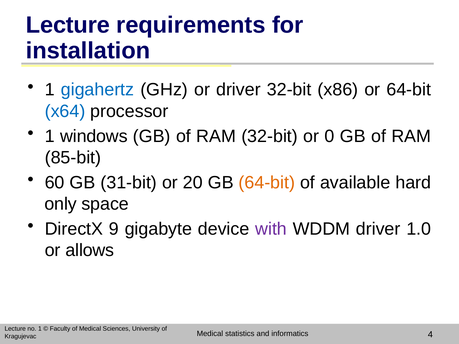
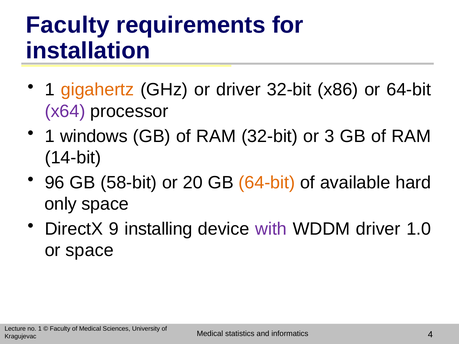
Lecture at (68, 25): Lecture -> Faculty
gigahertz colour: blue -> orange
x64 colour: blue -> purple
0: 0 -> 3
85-bit: 85-bit -> 14-bit
60: 60 -> 96
31-bit: 31-bit -> 58-bit
gigabyte: gigabyte -> installing
or allows: allows -> space
